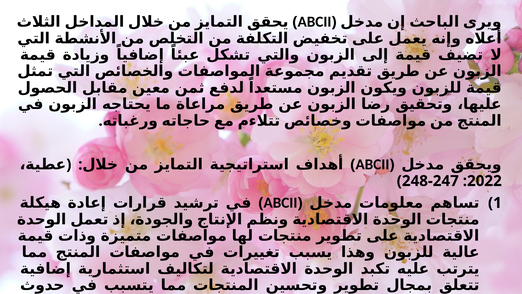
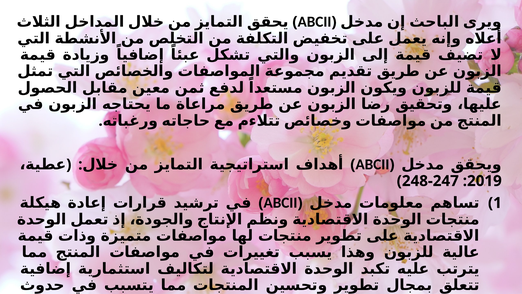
2022: 2022 -> 2019
